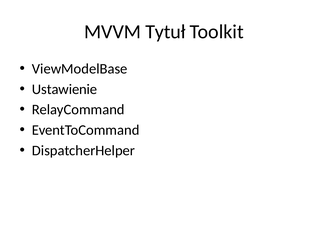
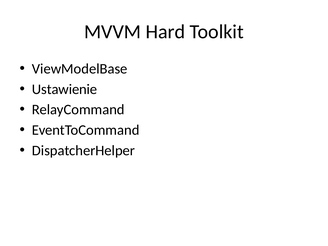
Tytuł: Tytuł -> Hard
